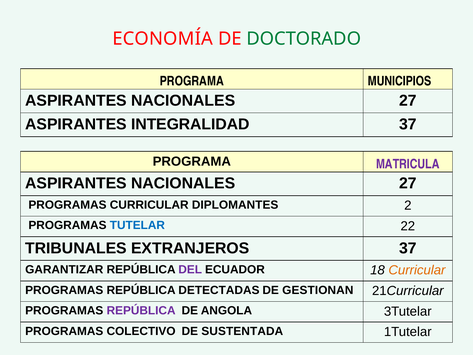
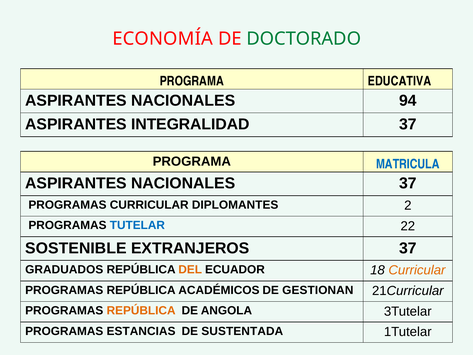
MUNICIPIOS: MUNICIPIOS -> EDUCATIVA
27 at (408, 101): 27 -> 94
MATRICULA colour: purple -> blue
27 at (408, 183): 27 -> 37
TRIBUNALES: TRIBUNALES -> SOSTENIBLE
GARANTIZAR: GARANTIZAR -> GRADUADOS
DEL colour: purple -> orange
DETECTADAS: DETECTADAS -> ACADÉMICOS
REPÚBLICA at (141, 310) colour: purple -> orange
COLECTIVO: COLECTIVO -> ESTANCIAS
